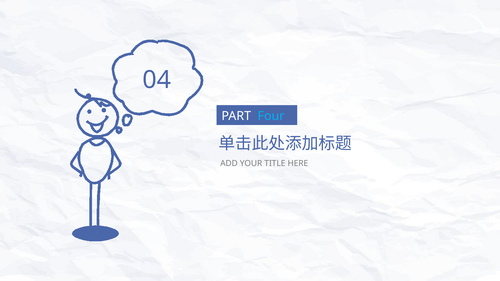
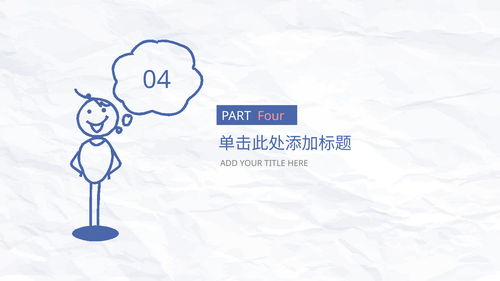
Four colour: light blue -> pink
